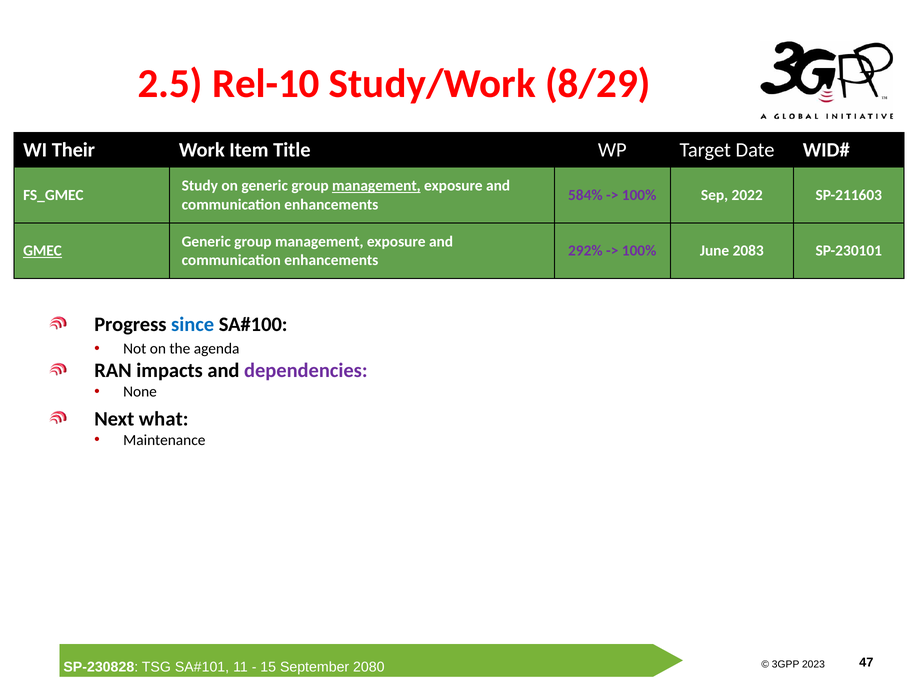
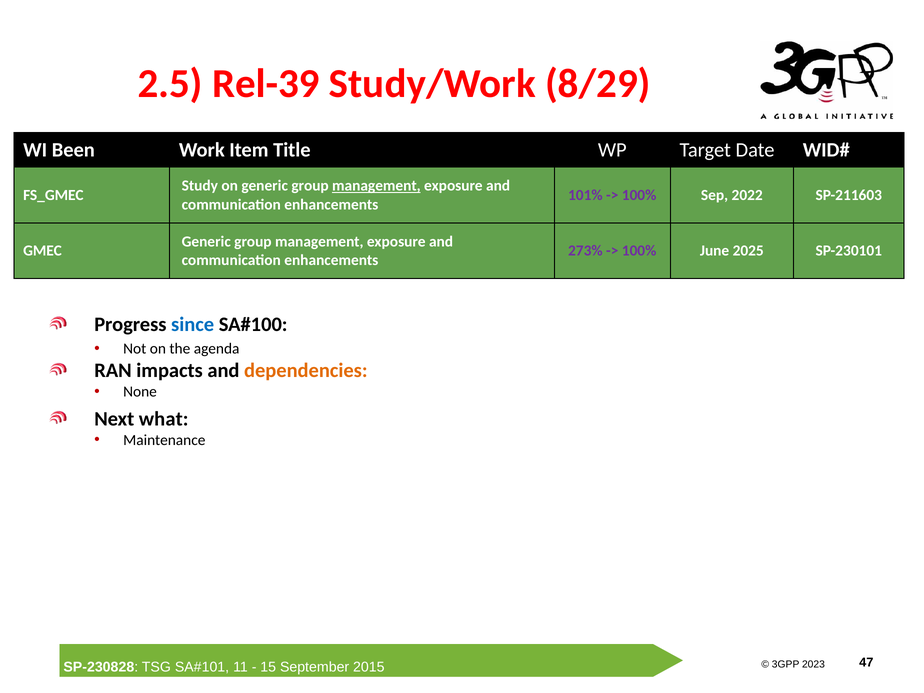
Rel-10: Rel-10 -> Rel-39
Their: Their -> Been
584%: 584% -> 101%
GMEC underline: present -> none
292%: 292% -> 273%
2083: 2083 -> 2025
dependencies colour: purple -> orange
2080: 2080 -> 2015
